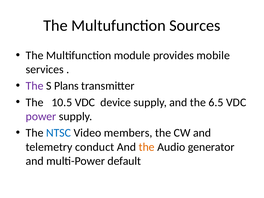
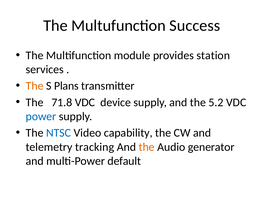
Sources: Sources -> Success
mobile: mobile -> station
The at (35, 86) colour: purple -> orange
10.5: 10.5 -> 71.8
6.5: 6.5 -> 5.2
power colour: purple -> blue
members: members -> capability
conduct: conduct -> tracking
